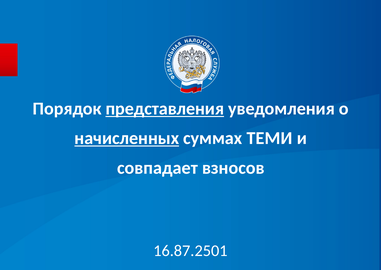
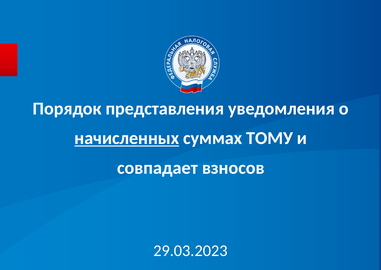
представления underline: present -> none
ТЕМИ: ТЕМИ -> ТОМУ
16.87.2501: 16.87.2501 -> 29.03.2023
